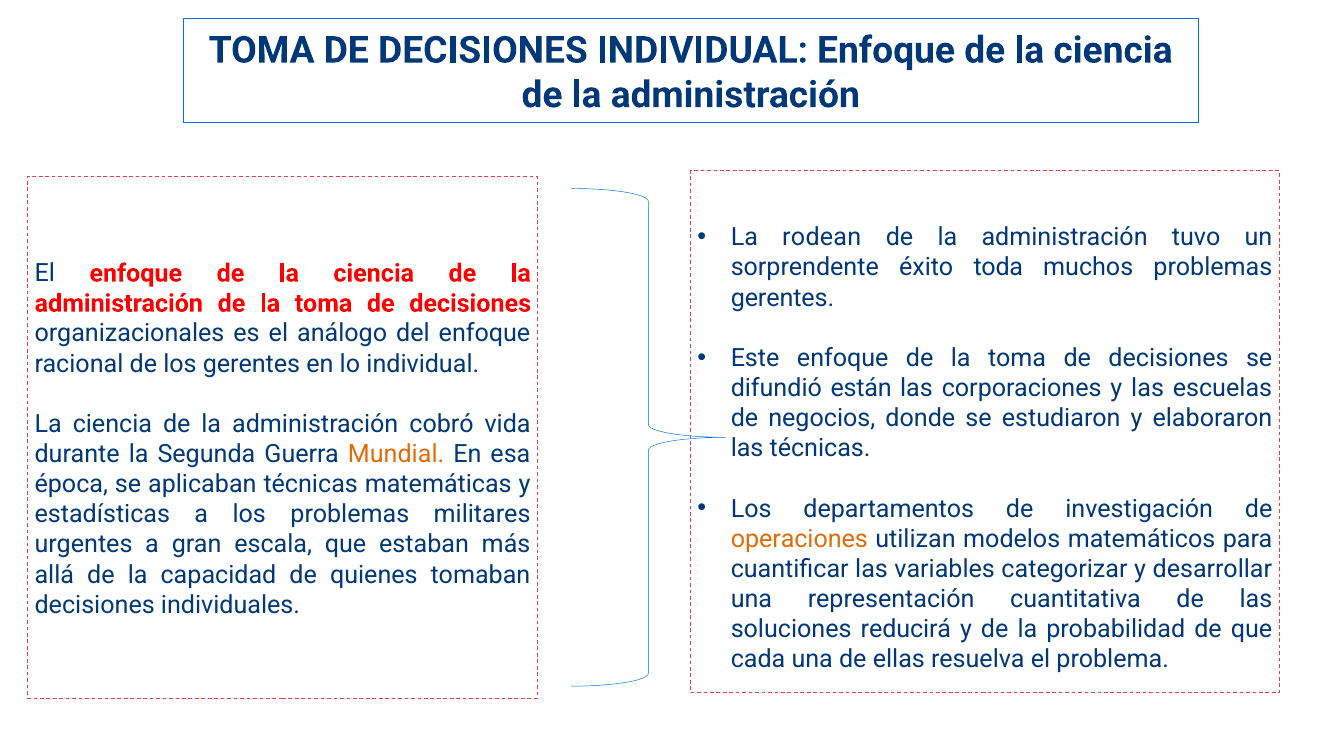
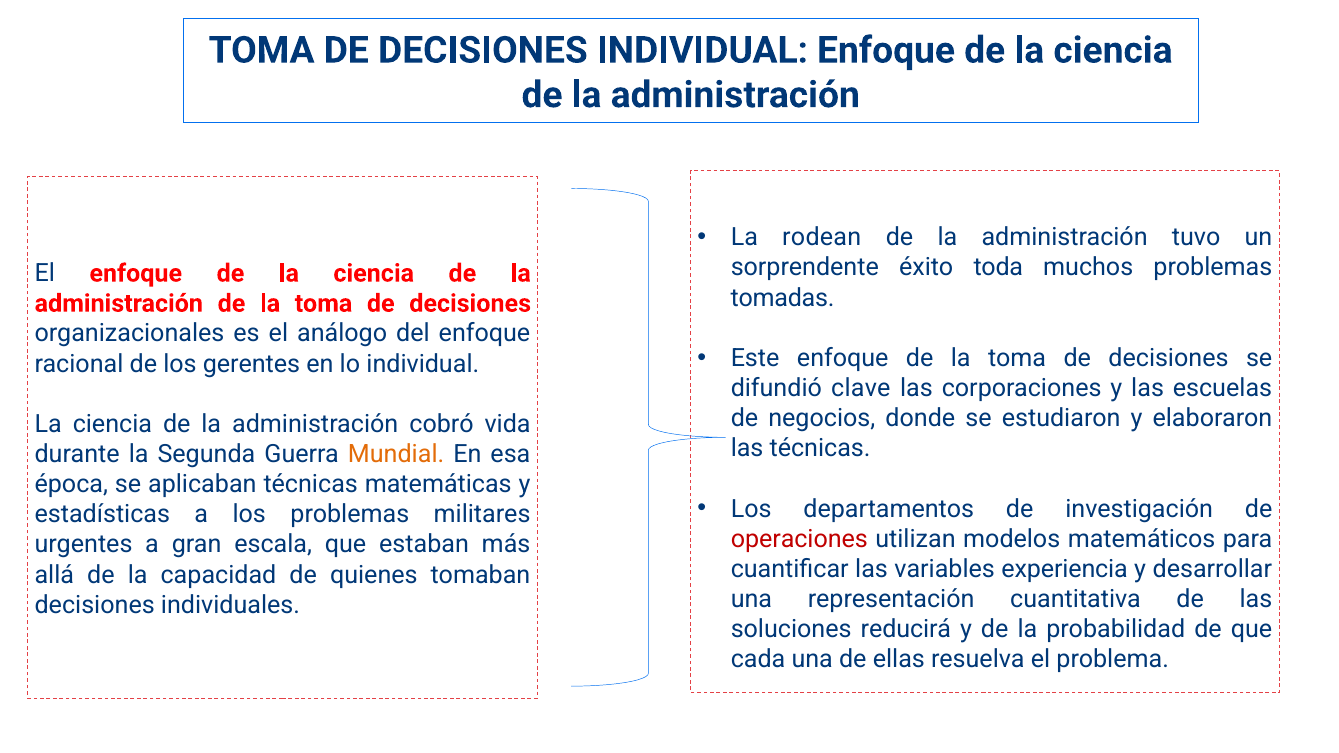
gerentes at (782, 298): gerentes -> tomadas
están: están -> clave
operaciones colour: orange -> red
categorizar: categorizar -> experiencia
